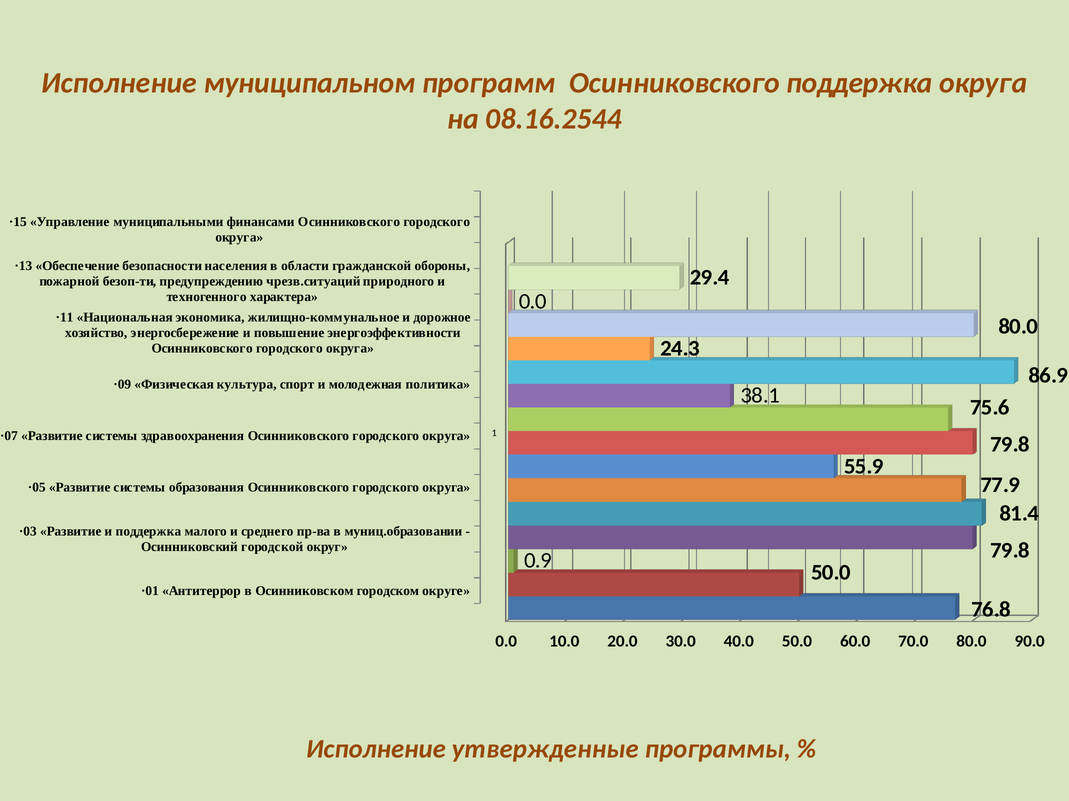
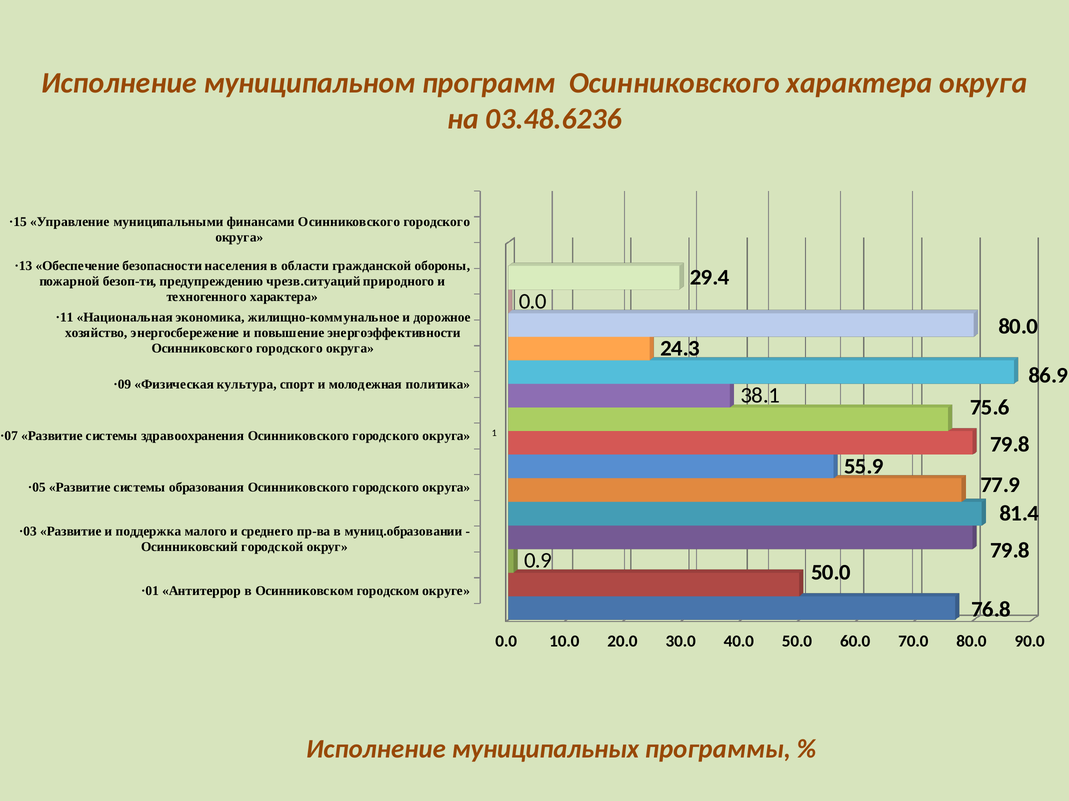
Осинниковского поддержка: поддержка -> характера
08.16.2544: 08.16.2544 -> 03.48.6236
утвержденные: утвержденные -> муниципальных
